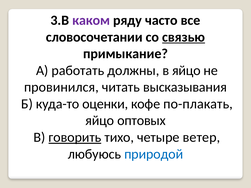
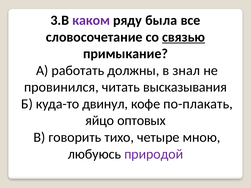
часто: часто -> была
словосочетании: словосочетании -> словосочетание
в яйцо: яйцо -> знал
оценки: оценки -> двинул
говорить underline: present -> none
ветер: ветер -> мною
природой colour: blue -> purple
